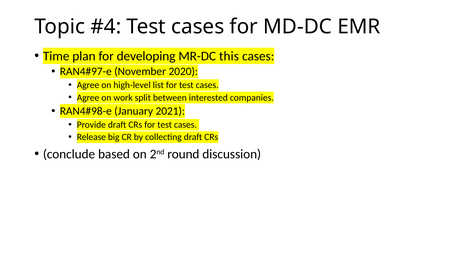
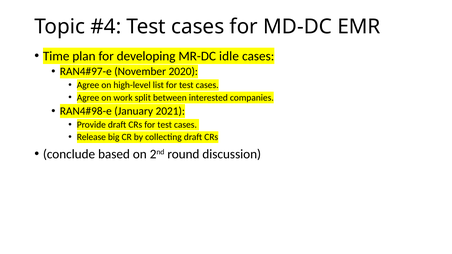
this: this -> idle
